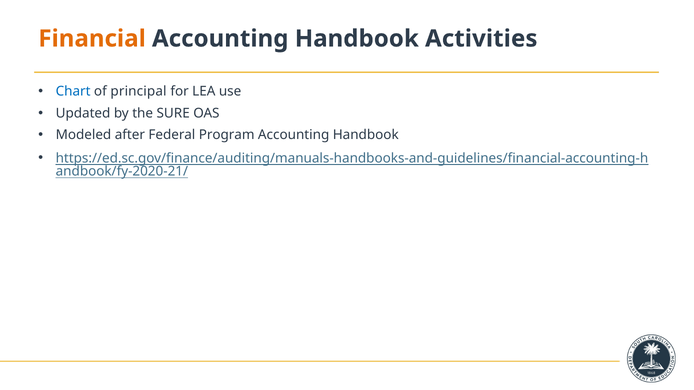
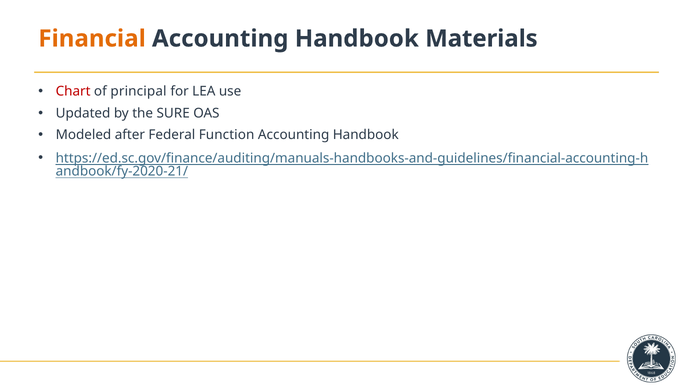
Activities: Activities -> Materials
Chart colour: blue -> red
Program: Program -> Function
